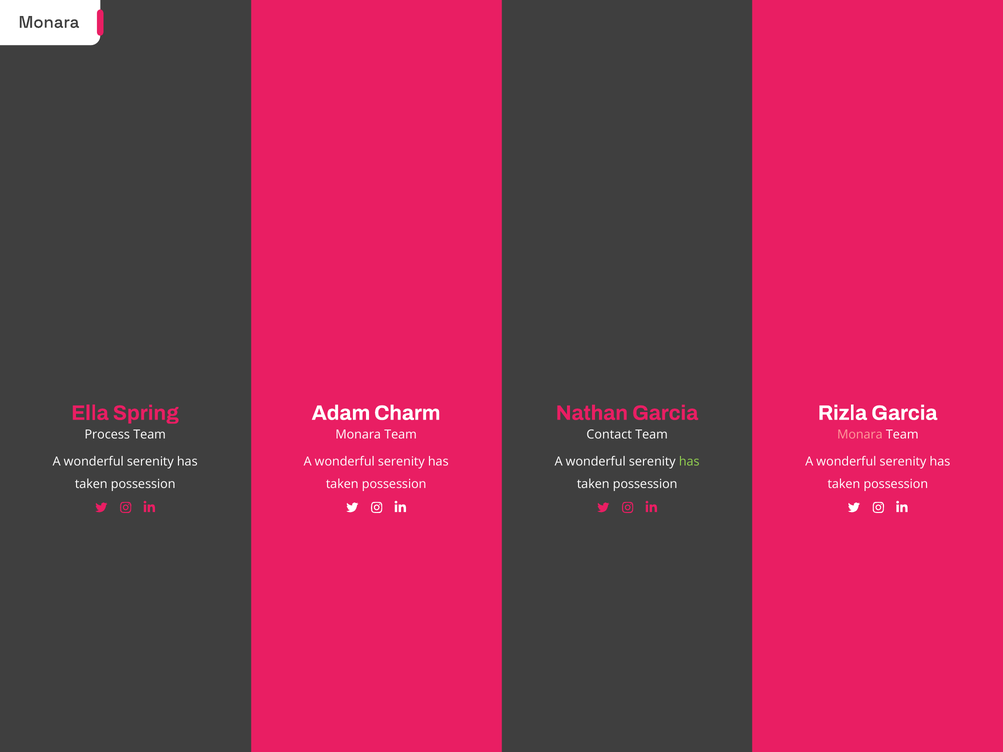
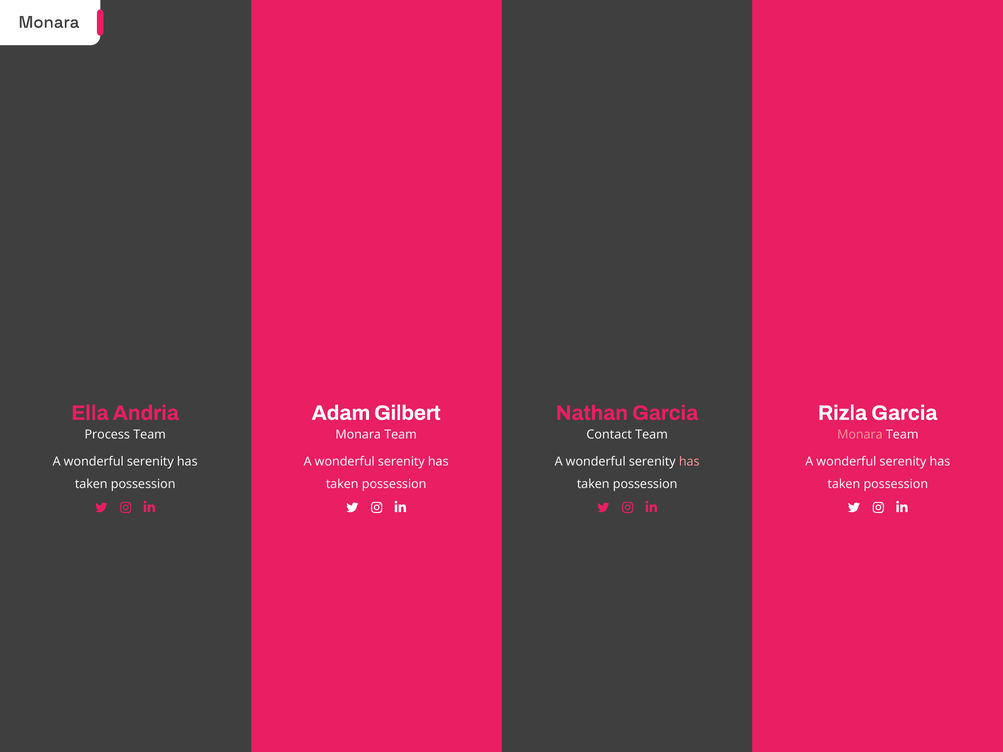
Spring: Spring -> Andria
Charm: Charm -> Gilbert
has at (689, 462) colour: light green -> pink
